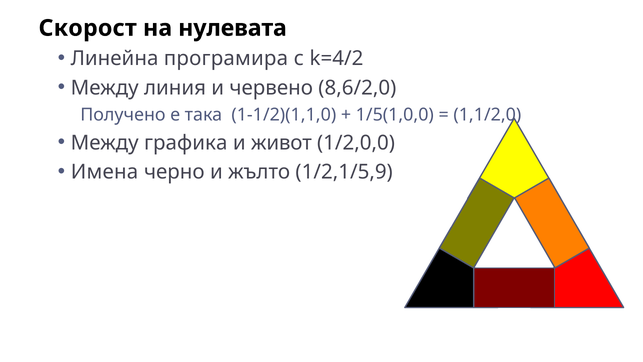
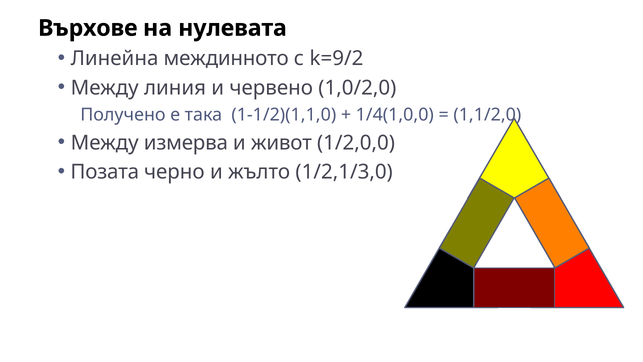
Скорост: Скорост -> Върхове
програмира: програмира -> междинното
k=4/2: k=4/2 -> k=9/2
8,6/2,0: 8,6/2,0 -> 1,0/2,0
1/5(1,0,0: 1/5(1,0,0 -> 1/4(1,0,0
графика: графика -> измерва
Имена: Имена -> Позата
1/2,1/5,9: 1/2,1/5,9 -> 1/2,1/3,0
